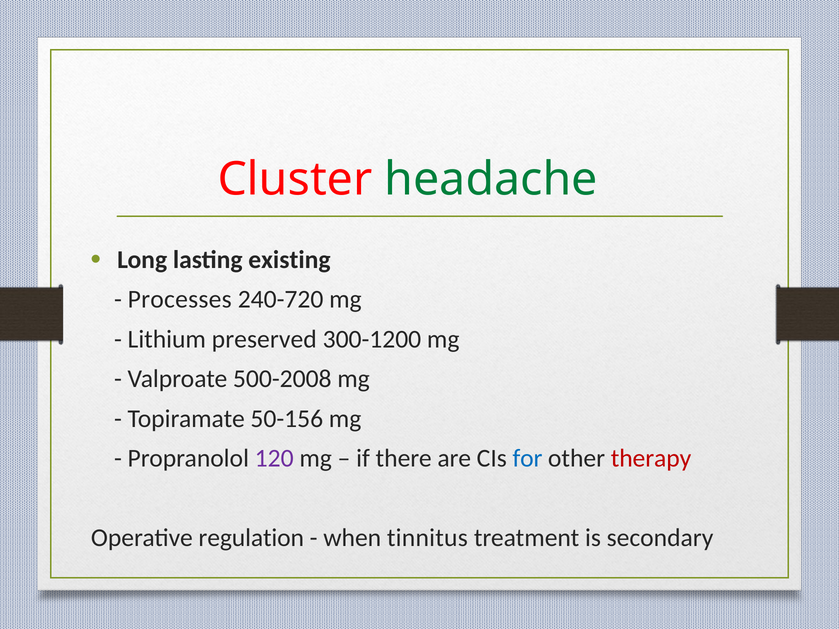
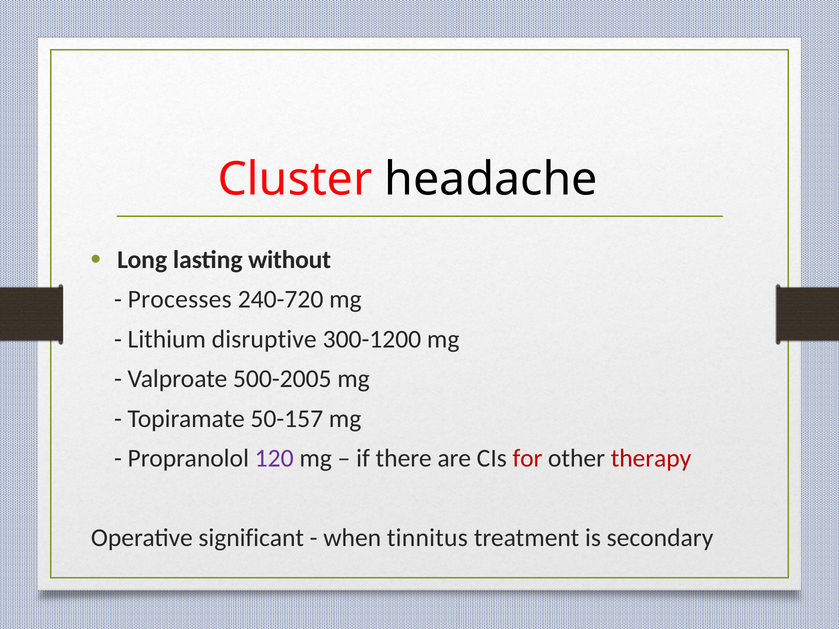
headache colour: green -> black
existing: existing -> without
preserved: preserved -> disruptive
500-2008: 500-2008 -> 500-2005
50-156: 50-156 -> 50-157
for colour: blue -> red
regulation: regulation -> significant
